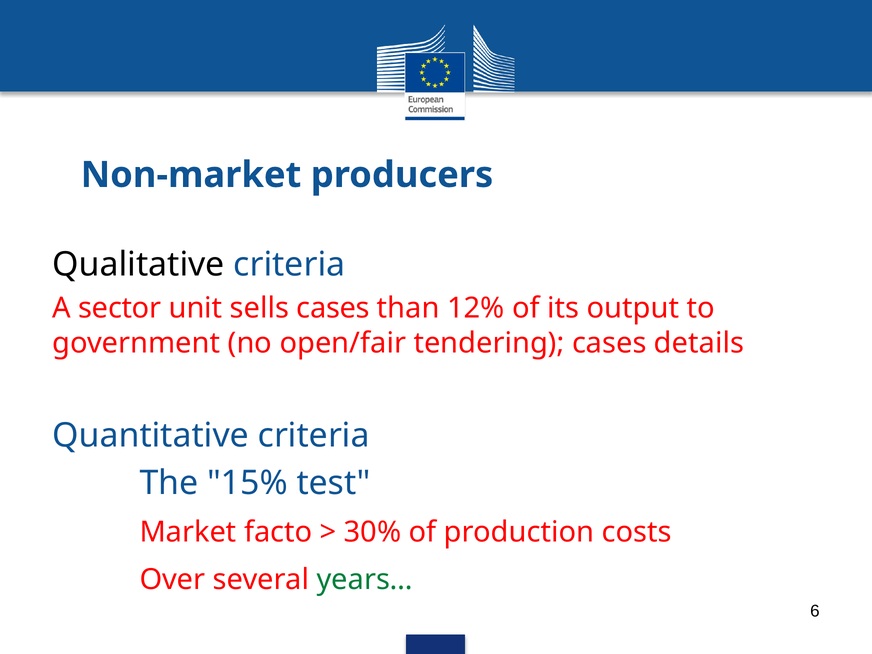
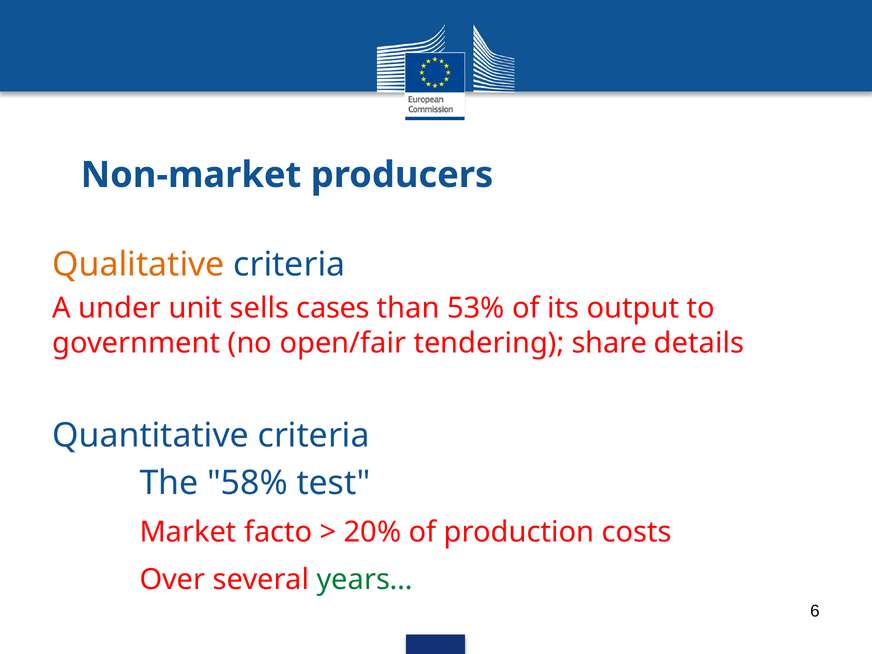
Qualitative colour: black -> orange
sector: sector -> under
12%: 12% -> 53%
tendering cases: cases -> share
15%: 15% -> 58%
30%: 30% -> 20%
